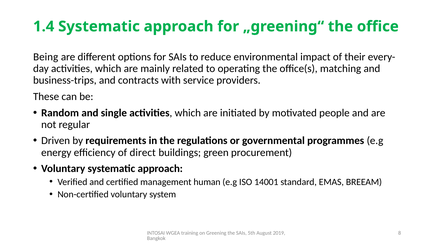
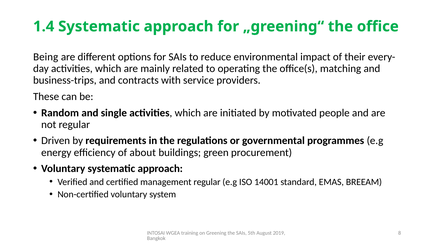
direct: direct -> about
management human: human -> regular
